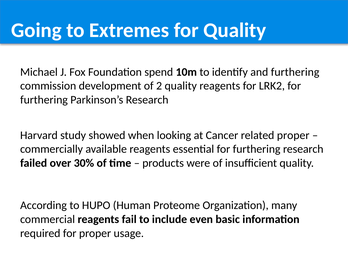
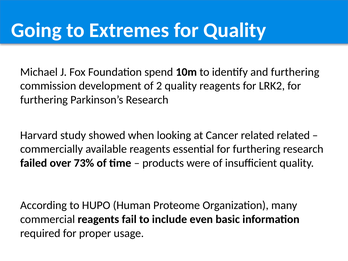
related proper: proper -> related
30%: 30% -> 73%
